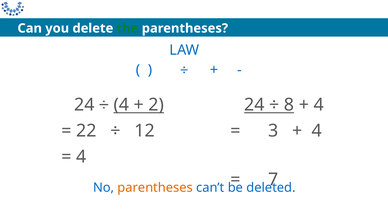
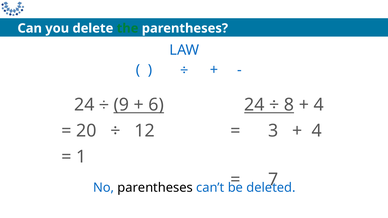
4 at (121, 105): 4 -> 9
2: 2 -> 6
22: 22 -> 20
4 at (81, 157): 4 -> 1
parentheses at (155, 188) colour: orange -> black
